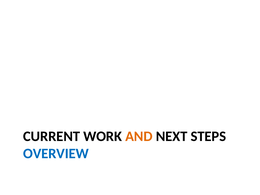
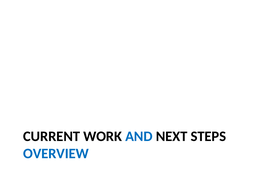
AND colour: orange -> blue
